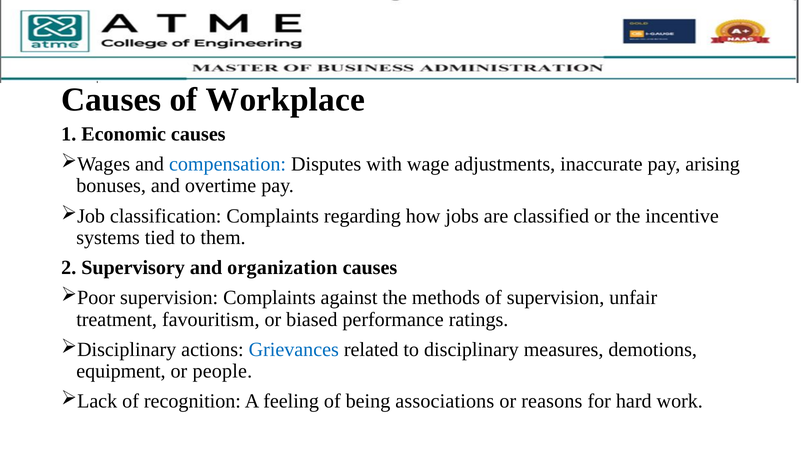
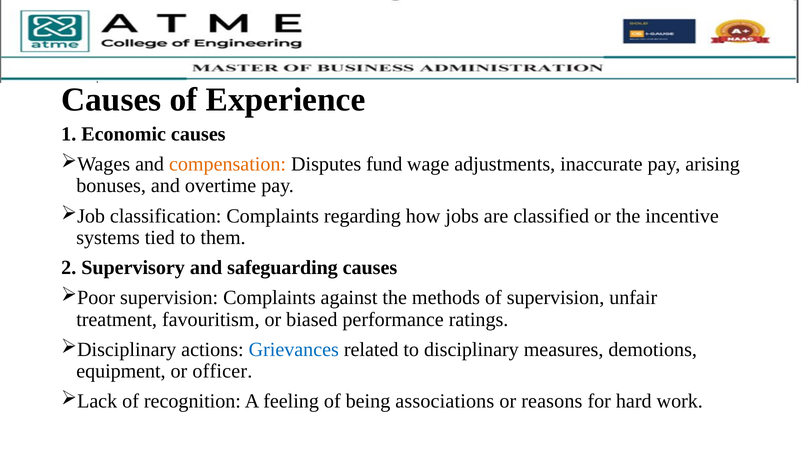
Workplace: Workplace -> Experience
compensation colour: blue -> orange
with: with -> fund
organization: organization -> safeguarding
people: people -> officer
